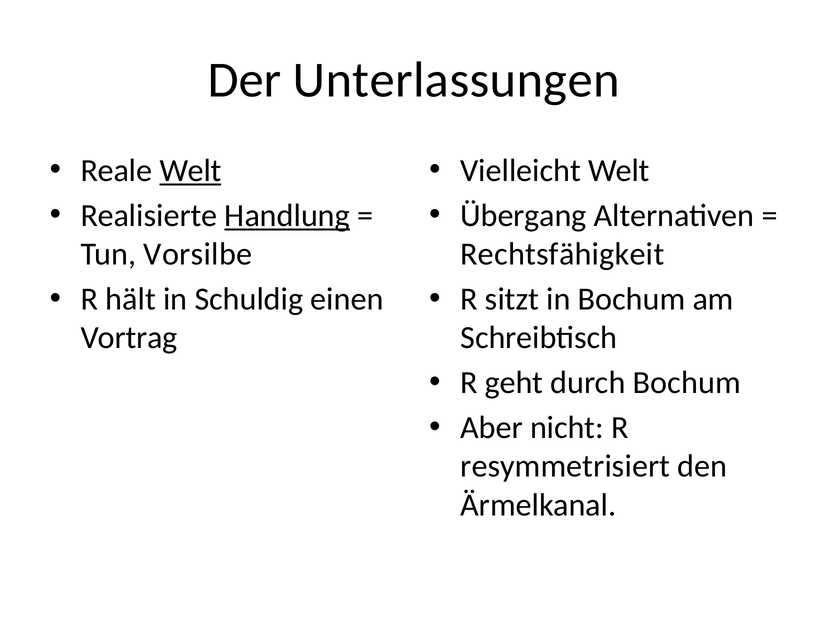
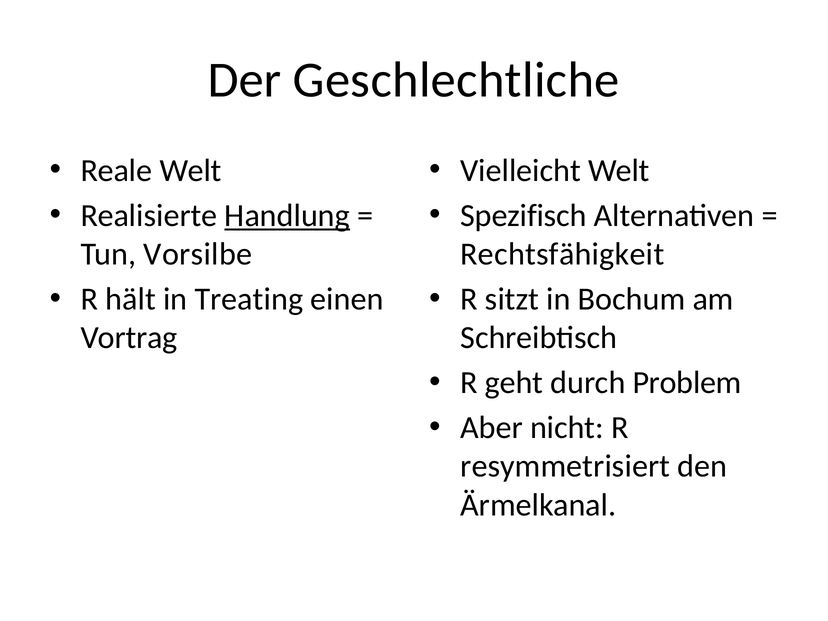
Unterlassungen: Unterlassungen -> Geschlechtliche
Welt at (191, 171) underline: present -> none
Übergang: Übergang -> Spezifisch
Schuldig: Schuldig -> Treating
durch Bochum: Bochum -> Problem
